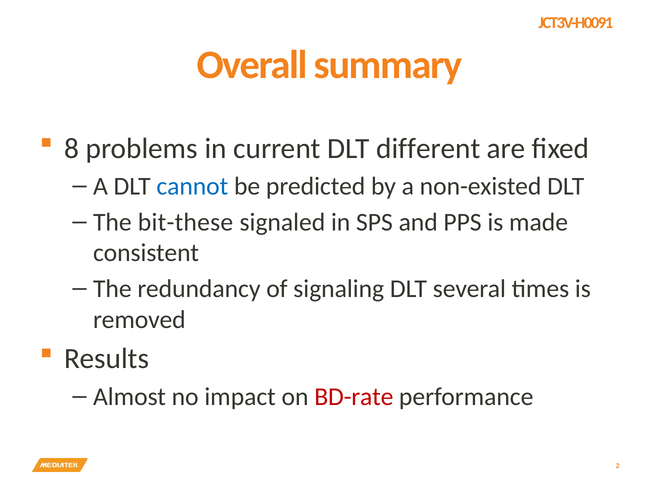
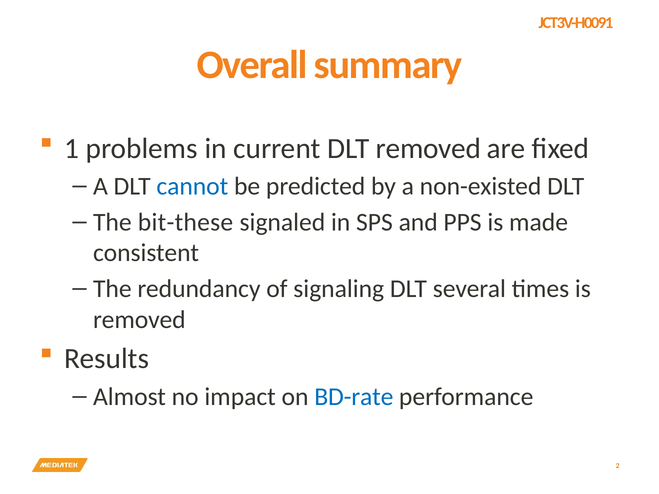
8: 8 -> 1
DLT different: different -> removed
BD-rate colour: red -> blue
